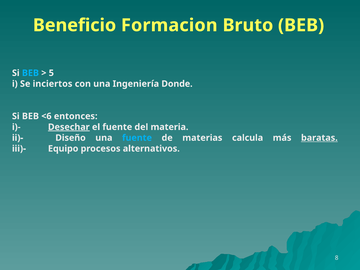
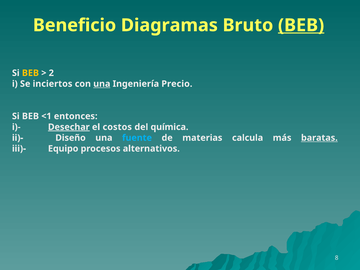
Formacion: Formacion -> Diagramas
BEB at (301, 25) underline: none -> present
BEB at (30, 73) colour: light blue -> yellow
5: 5 -> 2
una at (102, 84) underline: none -> present
Donde: Donde -> Precio
<6: <6 -> <1
el fuente: fuente -> costos
materia: materia -> química
